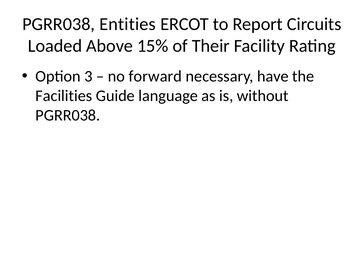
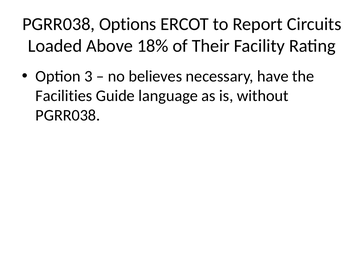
Entities: Entities -> Options
15%: 15% -> 18%
forward: forward -> believes
